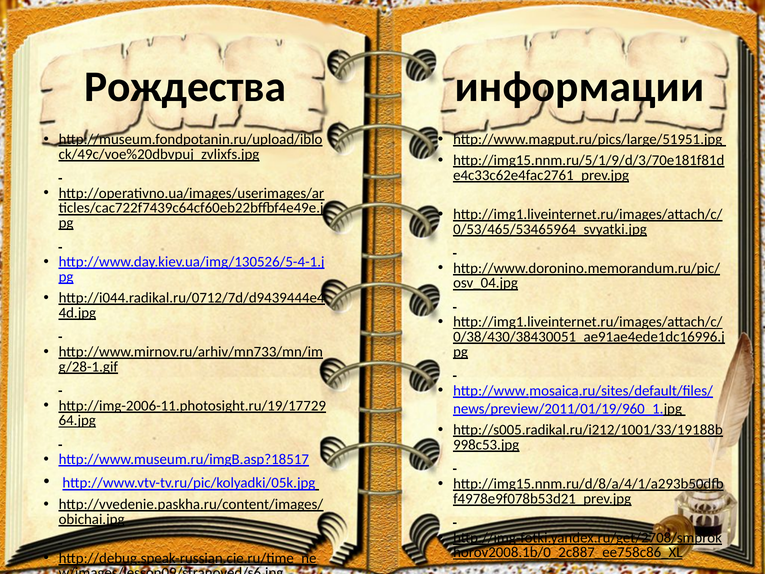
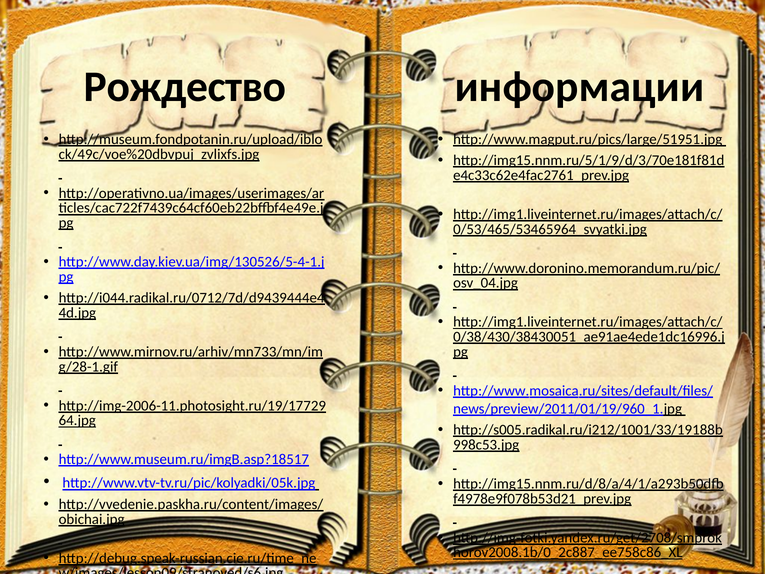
Рождества: Рождества -> Рождество
